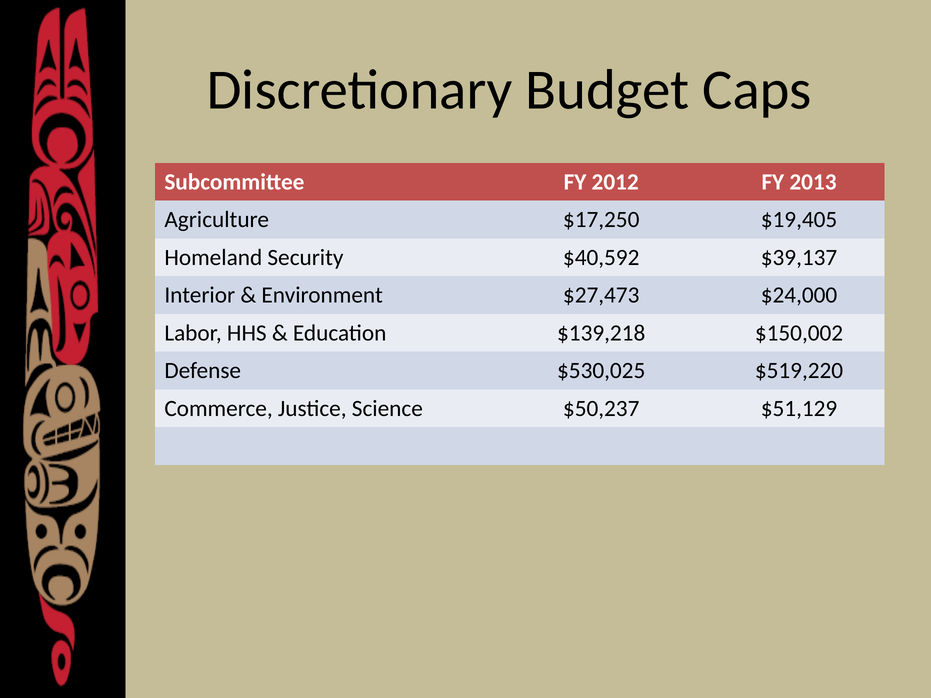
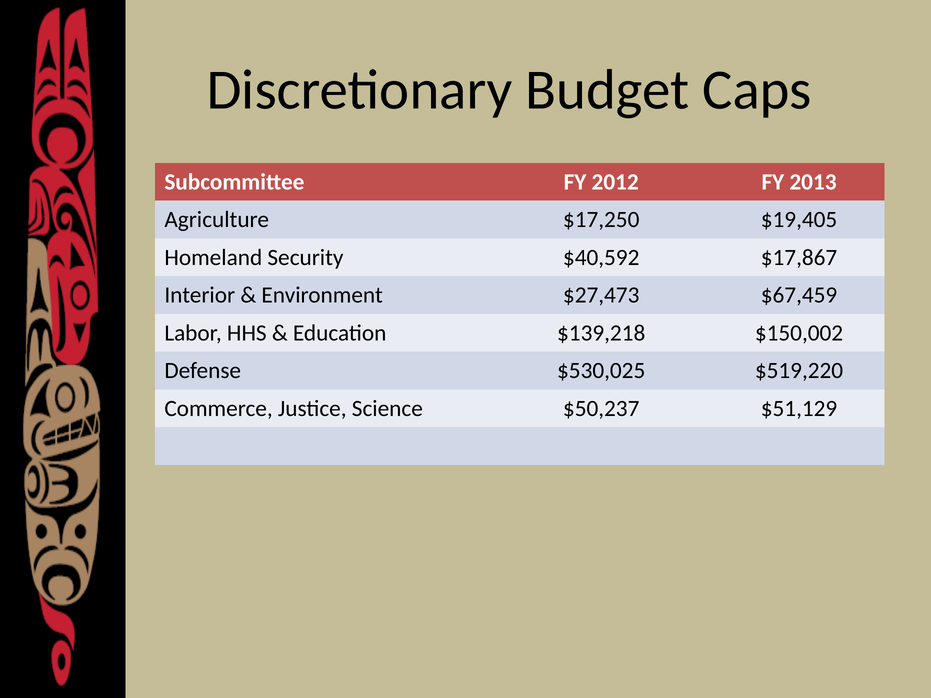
$39,137: $39,137 -> $17,867
$24,000: $24,000 -> $67,459
